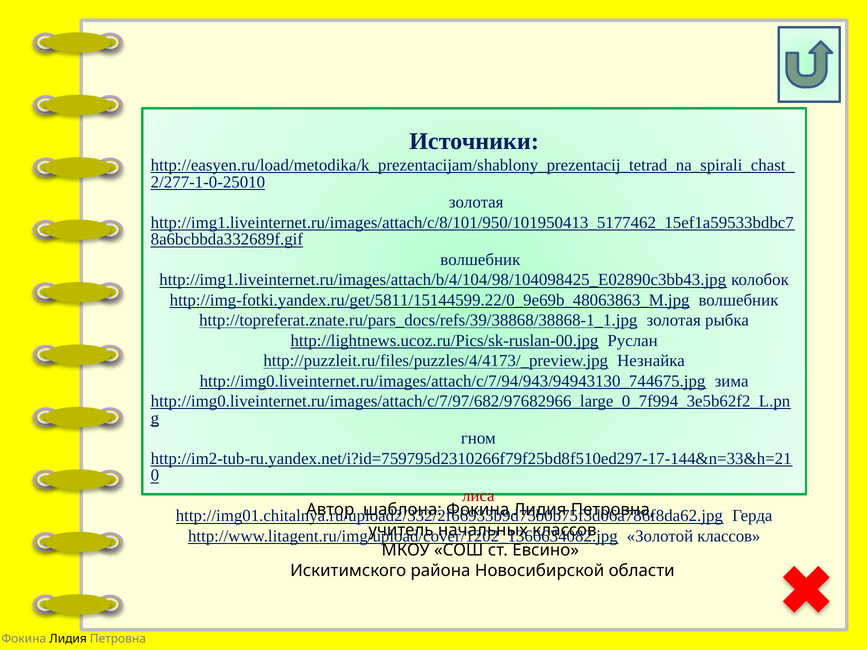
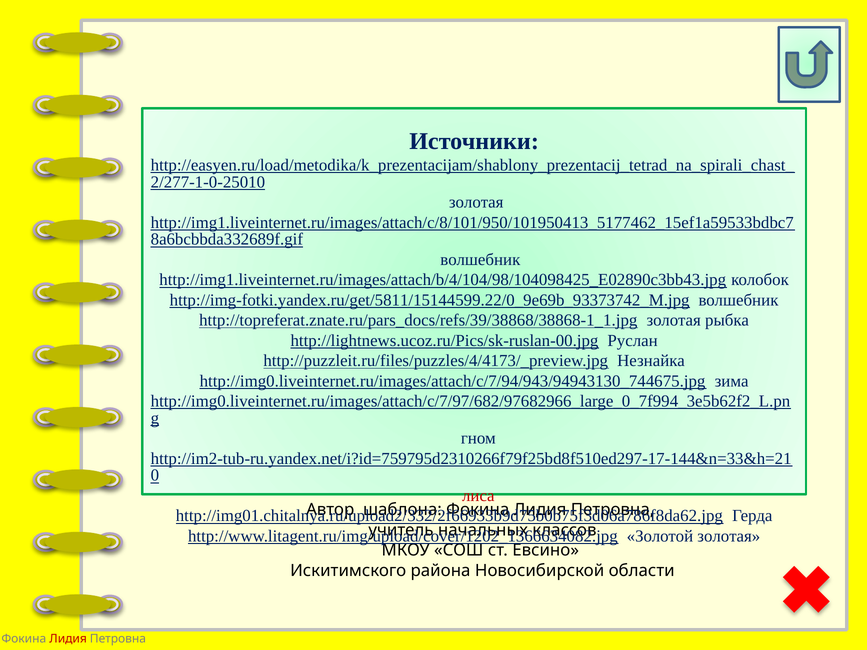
http://img-fotki.yandex.ru/get/5811/15144599.22/0_9e69b_48063863_M.jpg: http://img-fotki.yandex.ru/get/5811/15144599.22/0_9e69b_48063863_M.jpg -> http://img-fotki.yandex.ru/get/5811/15144599.22/0_9e69b_93373742_M.jpg
Золотой классов: классов -> золотая
Лидия at (68, 639) colour: black -> red
